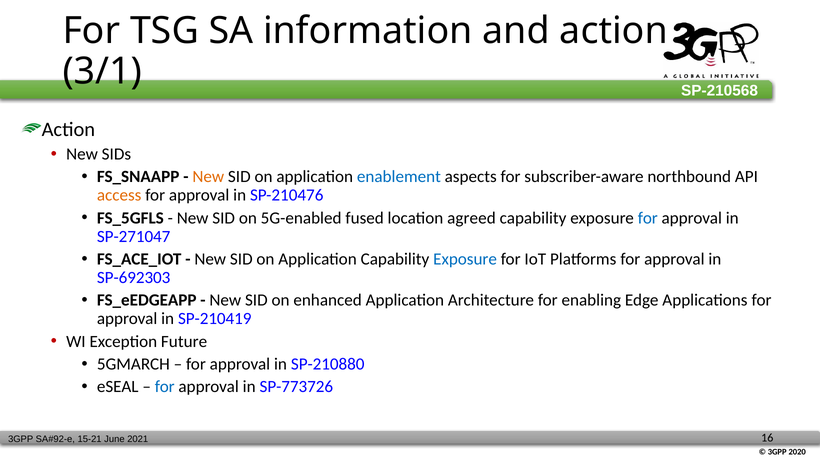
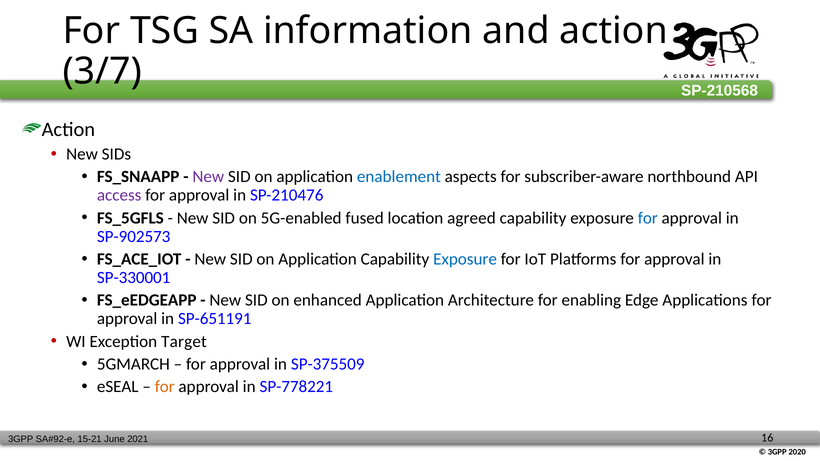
3/1: 3/1 -> 3/7
New at (208, 177) colour: orange -> purple
access colour: orange -> purple
SP-271047: SP-271047 -> SP-902573
SP-692303: SP-692303 -> SP-330001
SP-210419: SP-210419 -> SP-651191
Future: Future -> Target
SP-210880: SP-210880 -> SP-375509
for at (165, 387) colour: blue -> orange
SP-773726: SP-773726 -> SP-778221
